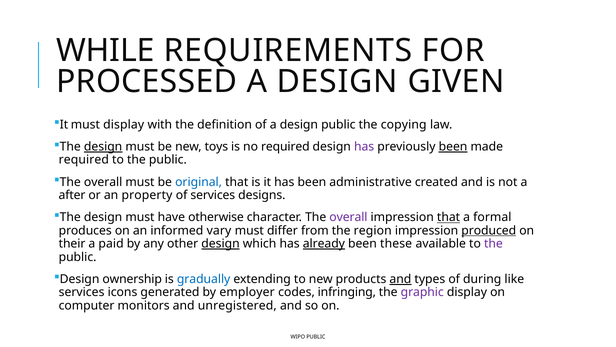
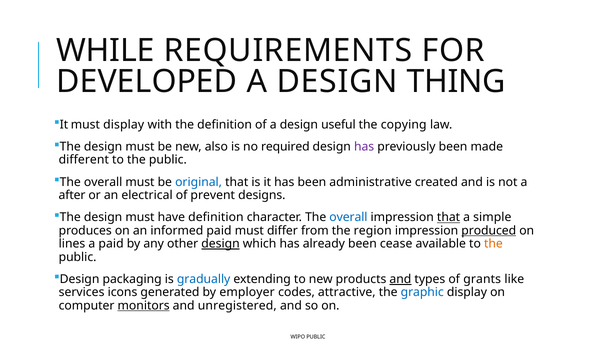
PROCESSED: PROCESSED -> DEVELOPED
GIVEN: GIVEN -> THING
design public: public -> useful
design at (103, 146) underline: present -> none
toys: toys -> also
been at (453, 146) underline: present -> none
required at (84, 160): required -> different
property: property -> electrical
of services: services -> prevent
have otherwise: otherwise -> definition
overall at (348, 217) colour: purple -> blue
formal: formal -> simple
informed vary: vary -> paid
their: their -> lines
already underline: present -> none
these: these -> cease
the at (493, 243) colour: purple -> orange
ownership: ownership -> packaging
during: during -> grants
infringing: infringing -> attractive
graphic colour: purple -> blue
monitors underline: none -> present
